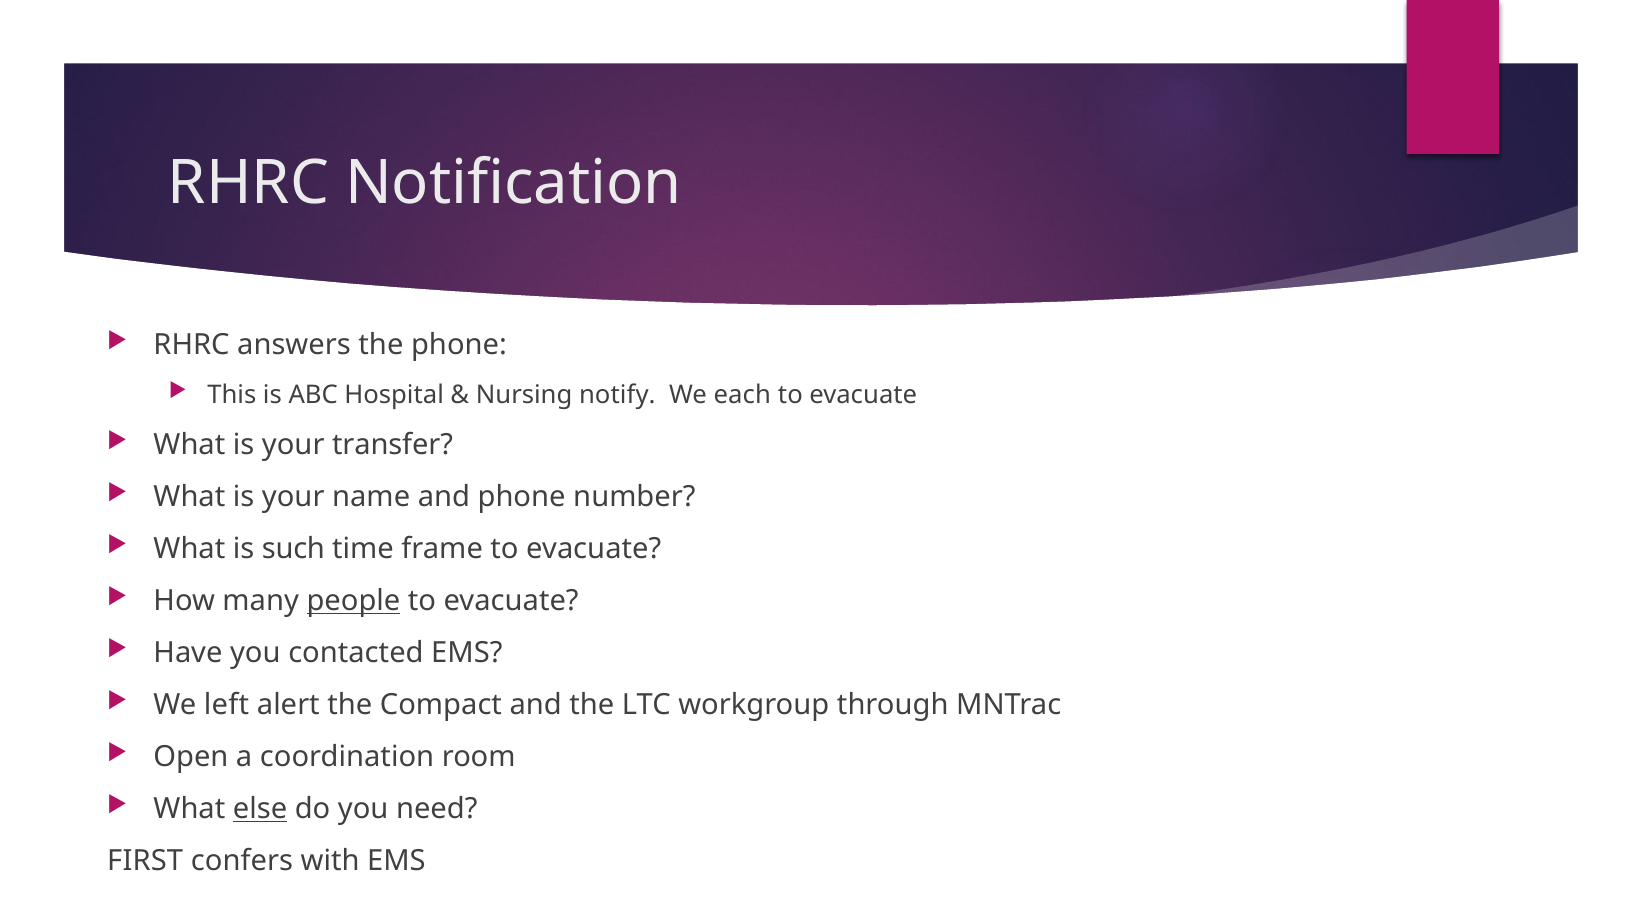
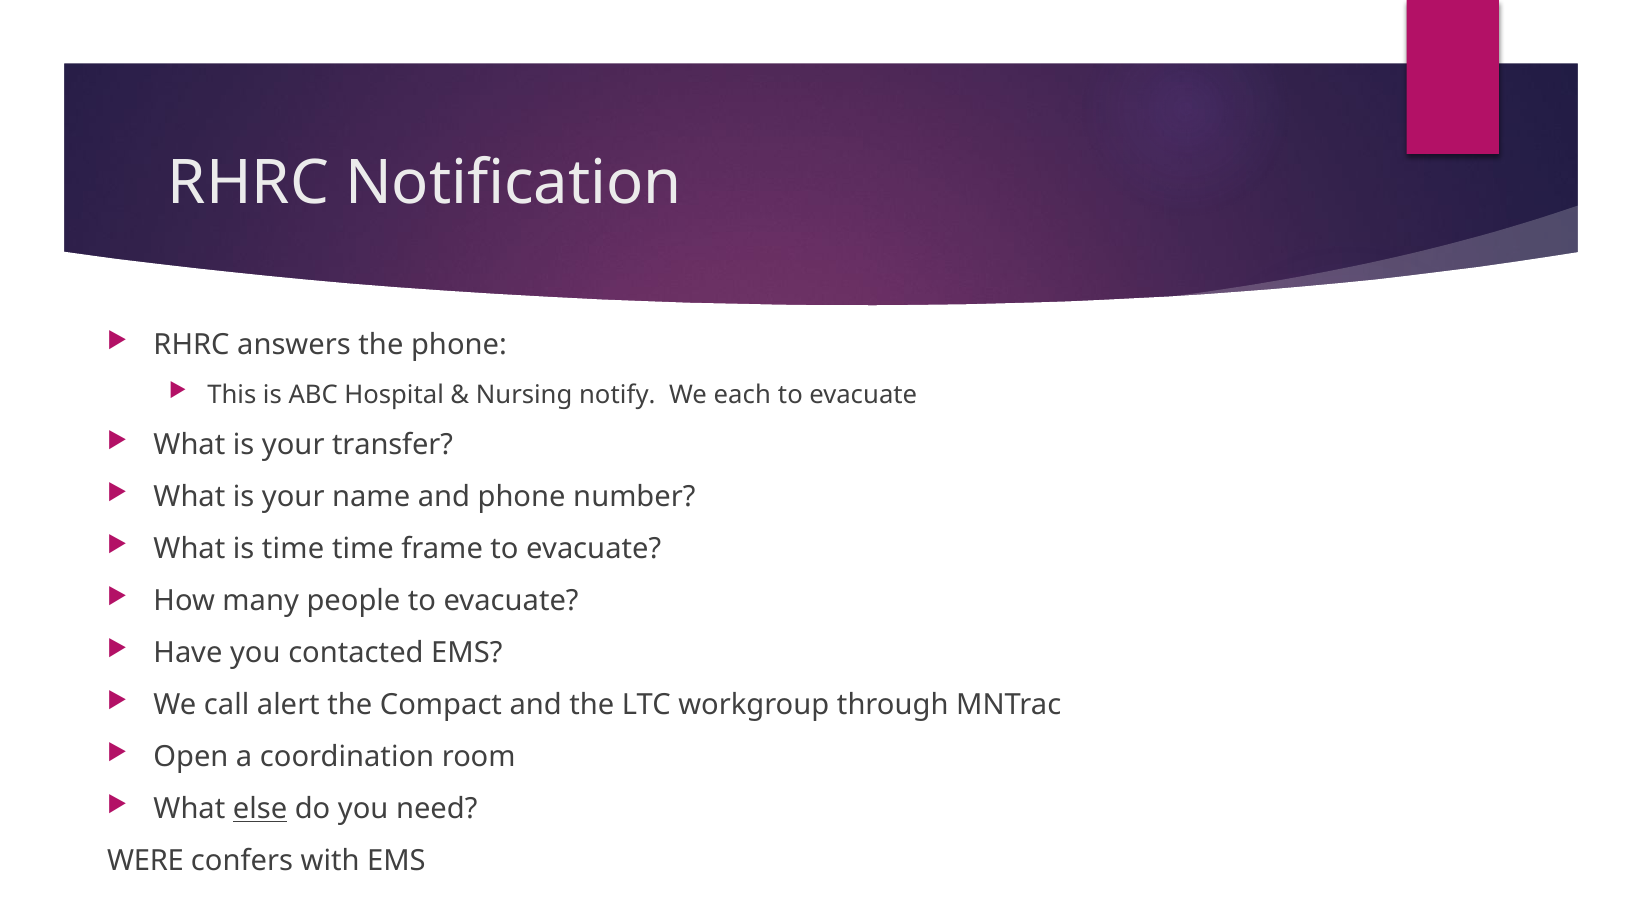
is such: such -> time
people underline: present -> none
left: left -> call
FIRST: FIRST -> WERE
